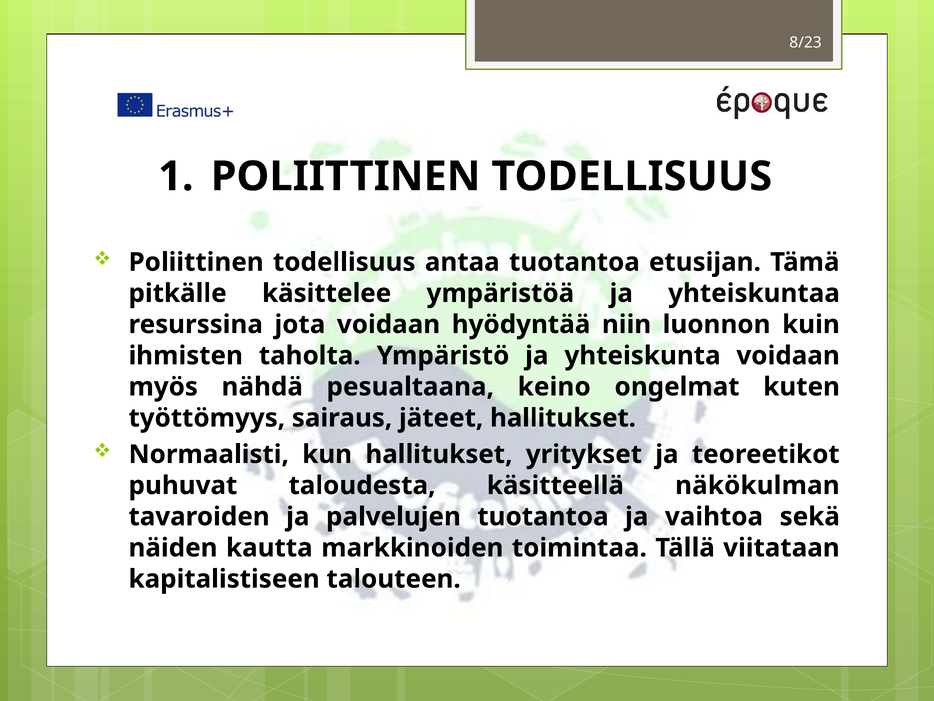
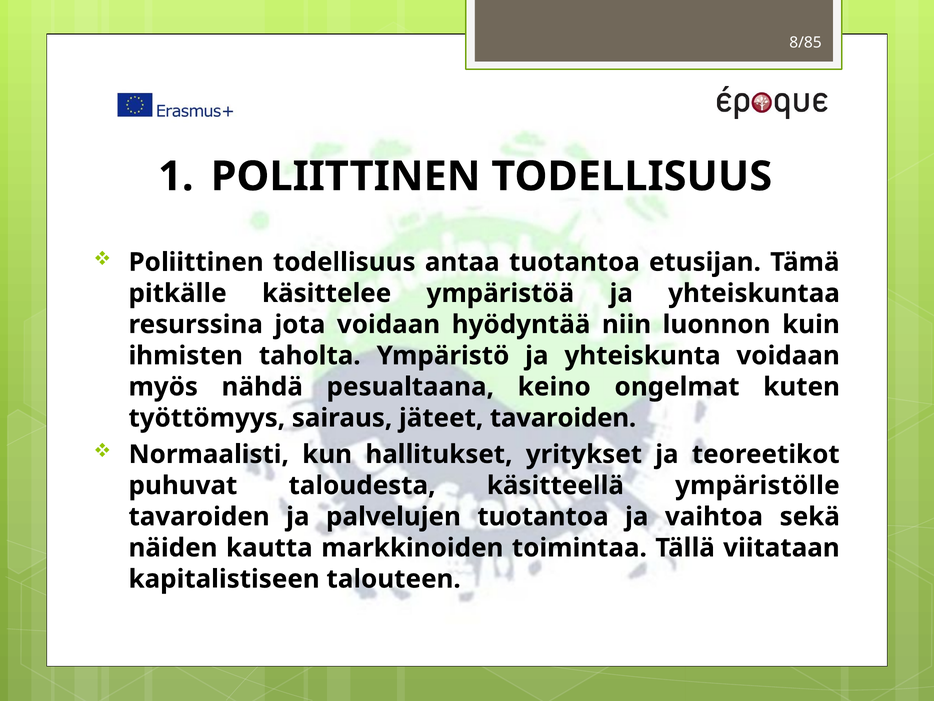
8/23: 8/23 -> 8/85
jäteet hallitukset: hallitukset -> tavaroiden
näkökulman: näkökulman -> ympäristölle
